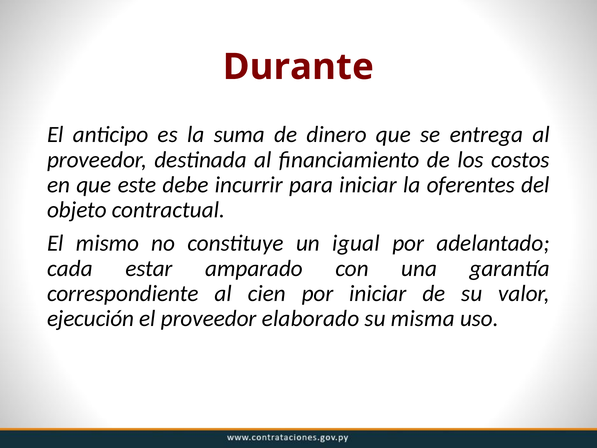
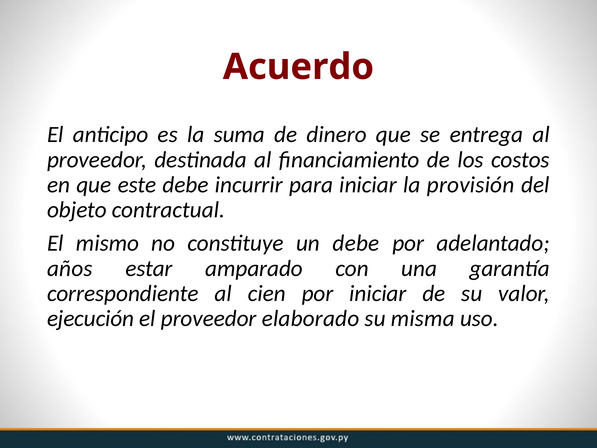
Durante: Durante -> Acuerdo
oferentes: oferentes -> provisión
un igual: igual -> debe
cada: cada -> años
